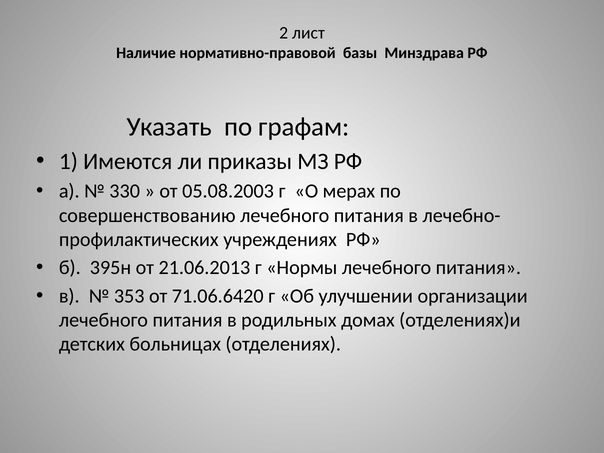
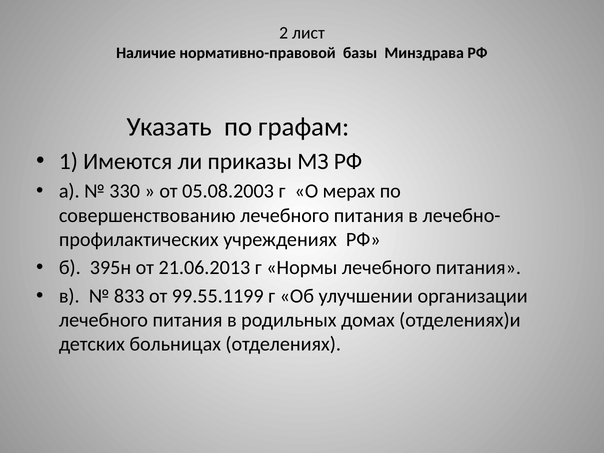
353: 353 -> 833
71.06.6420: 71.06.6420 -> 99.55.1199
